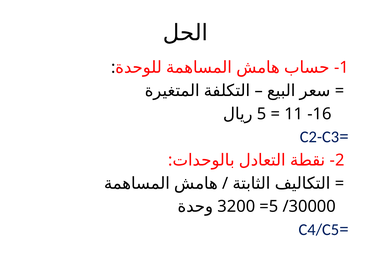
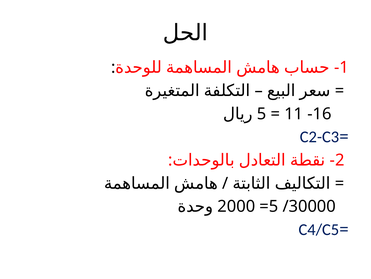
3200: 3200 -> 2000
